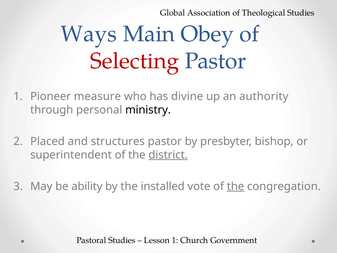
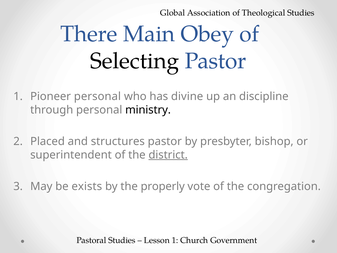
Ways: Ways -> There
Selecting colour: red -> black
Pioneer measure: measure -> personal
authority: authority -> discipline
ability: ability -> exists
installed: installed -> properly
the at (236, 186) underline: present -> none
